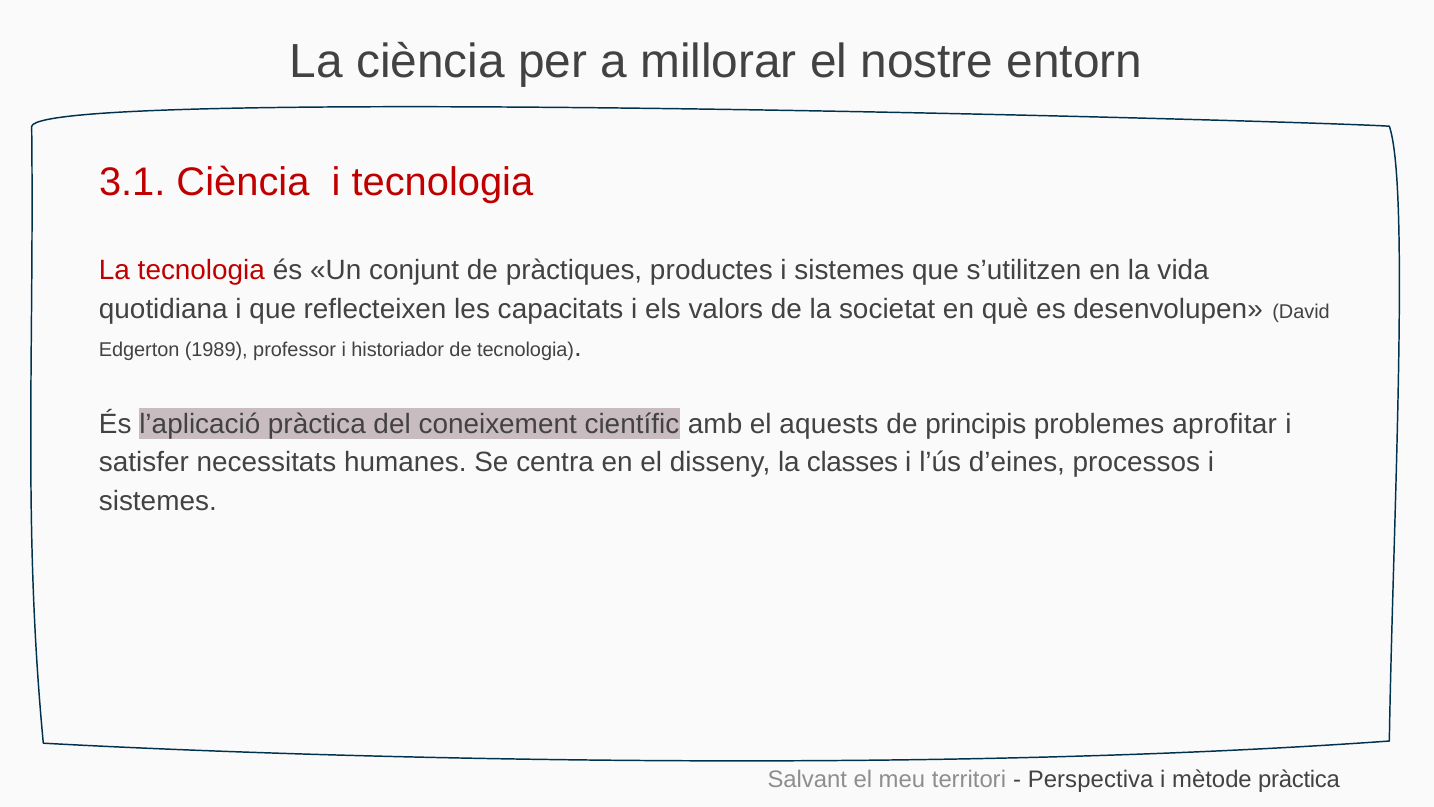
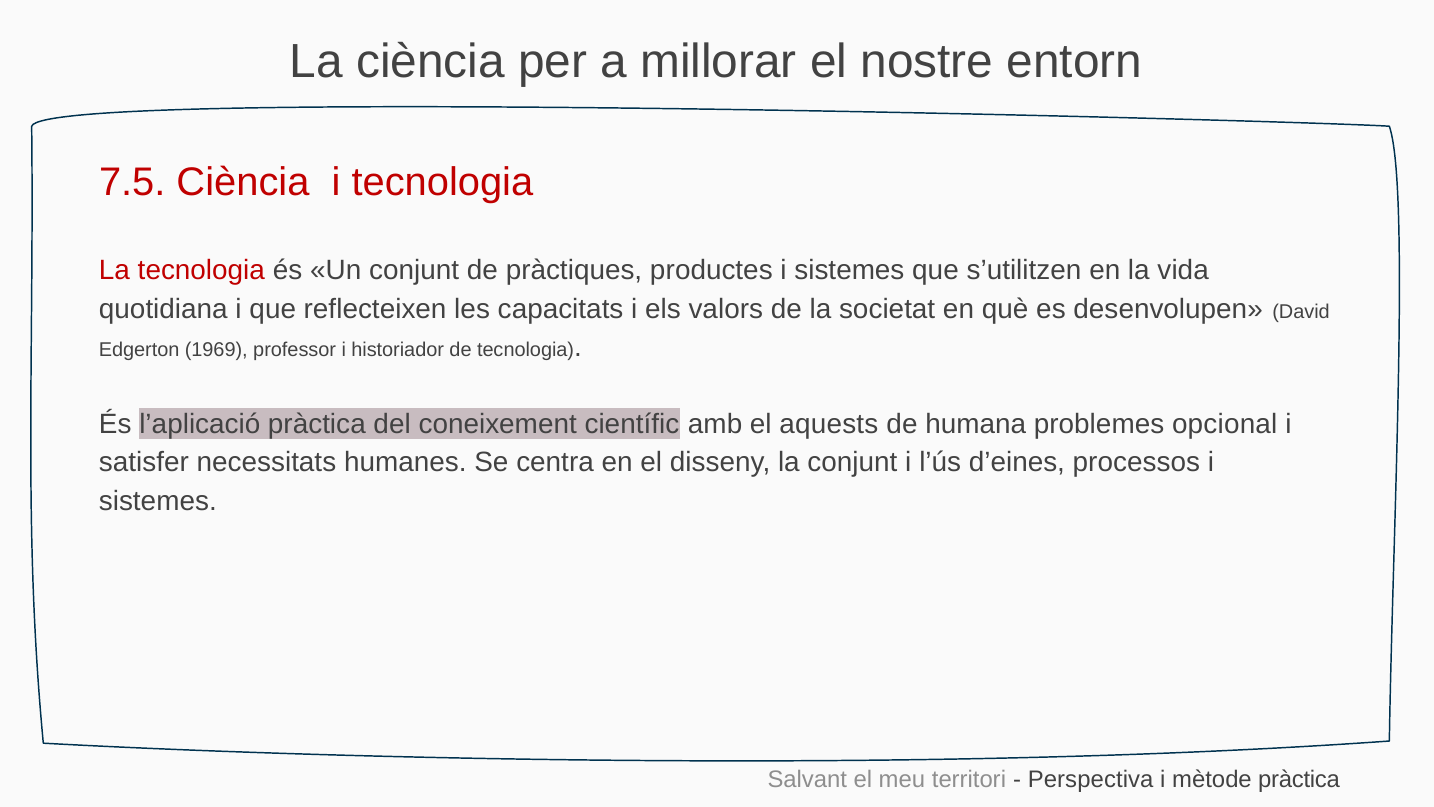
3.1: 3.1 -> 7.5
1989: 1989 -> 1969
principis: principis -> humana
aprofitar: aprofitar -> opcional
la classes: classes -> conjunt
